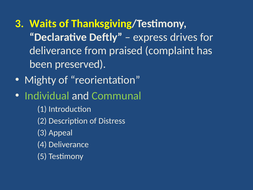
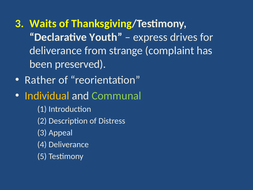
Deftly: Deftly -> Youth
praised: praised -> strange
Mighty: Mighty -> Rather
Individual colour: light green -> yellow
